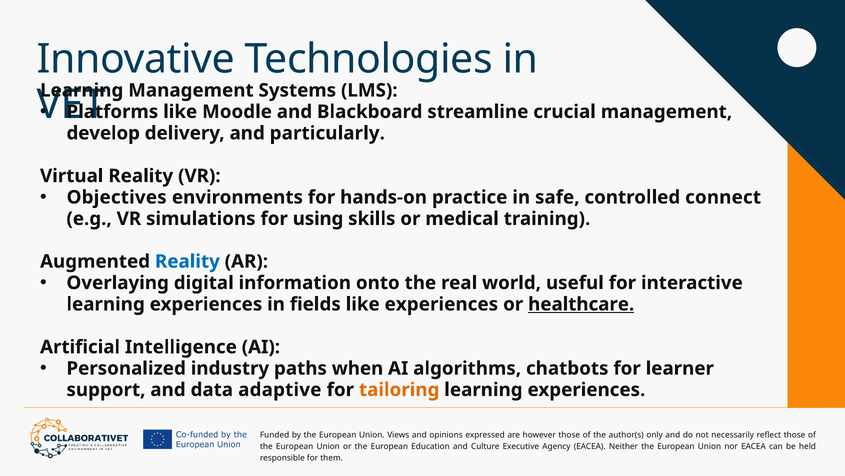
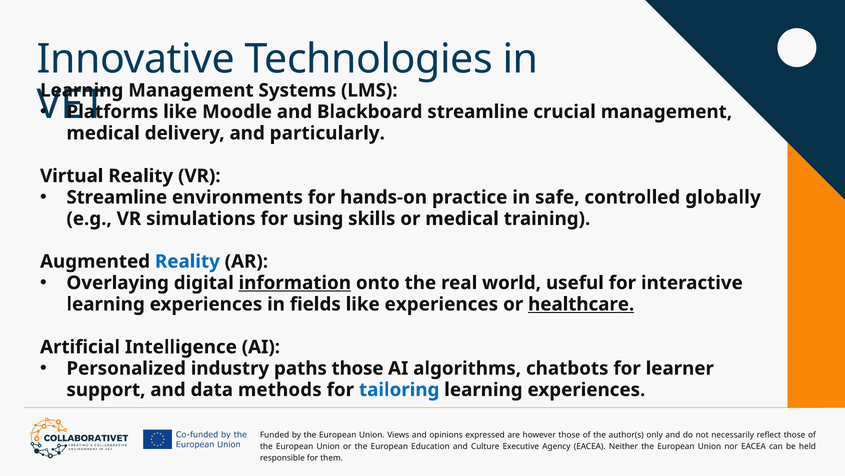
develop at (103, 133): develop -> medical
Objectives at (117, 197): Objectives -> Streamline
connect: connect -> globally
information underline: none -> present
paths when: when -> those
adaptive: adaptive -> methods
tailoring colour: orange -> blue
